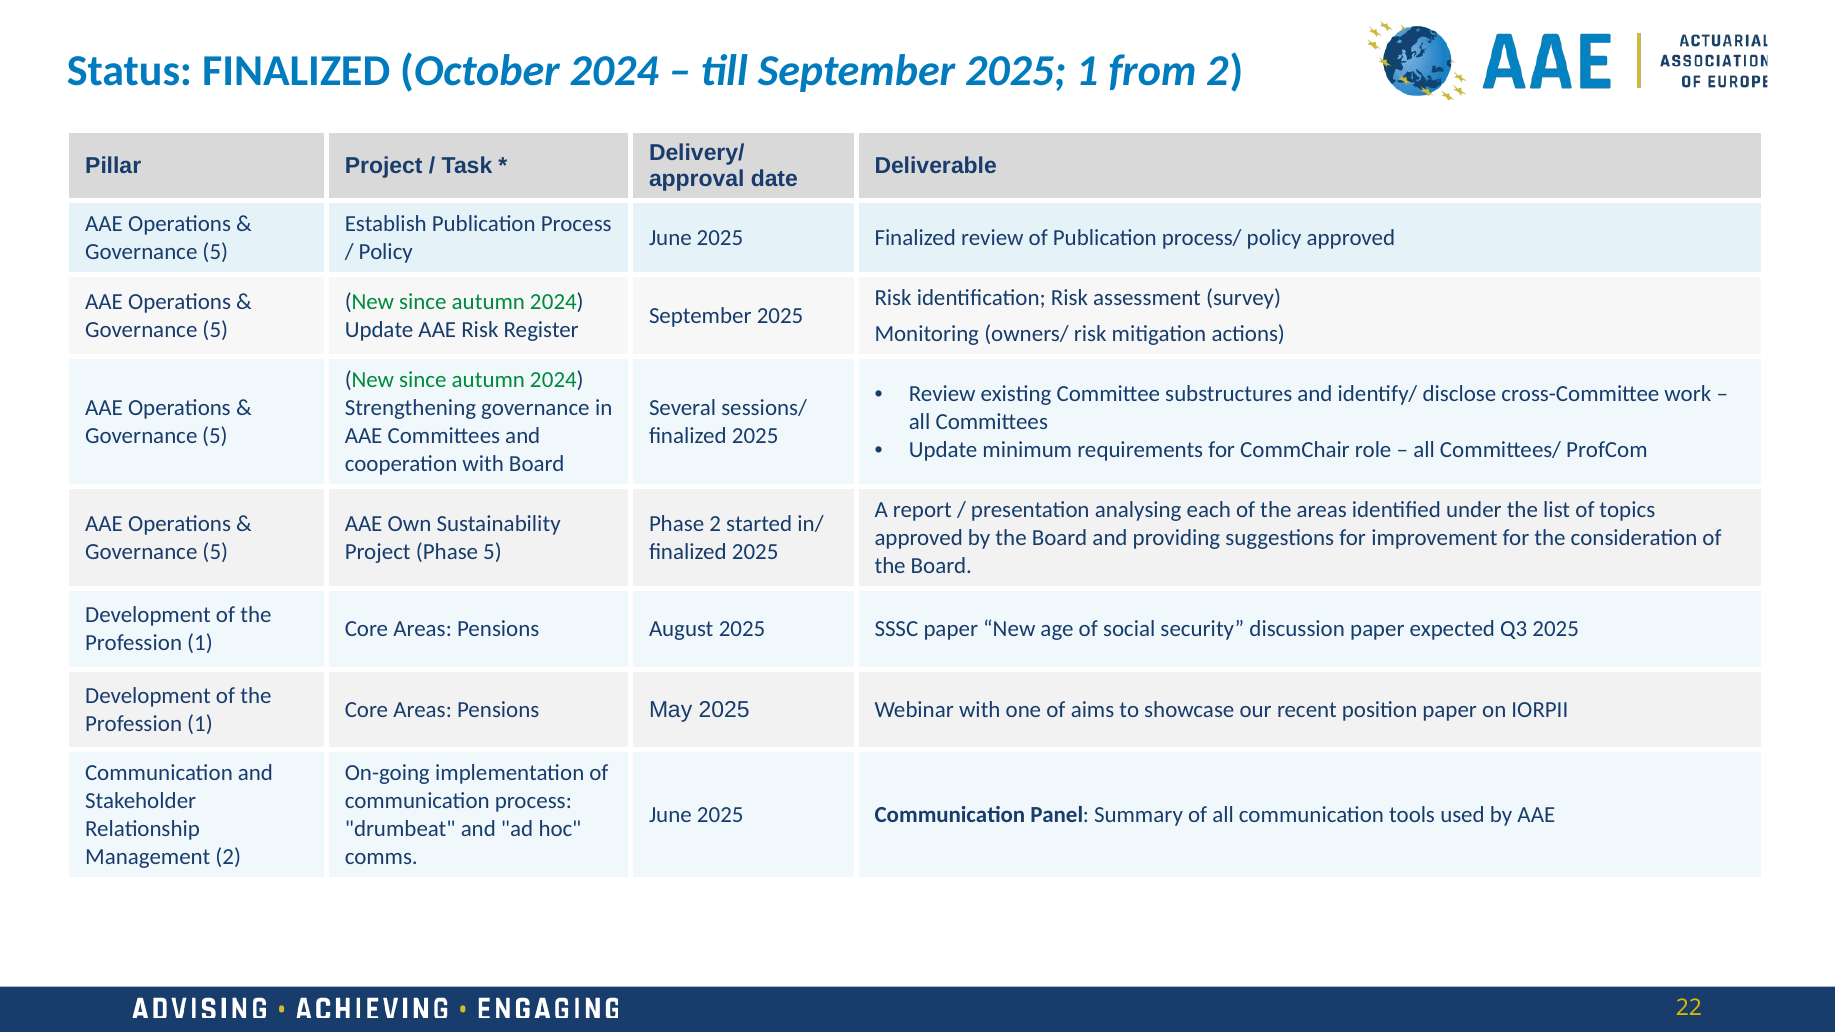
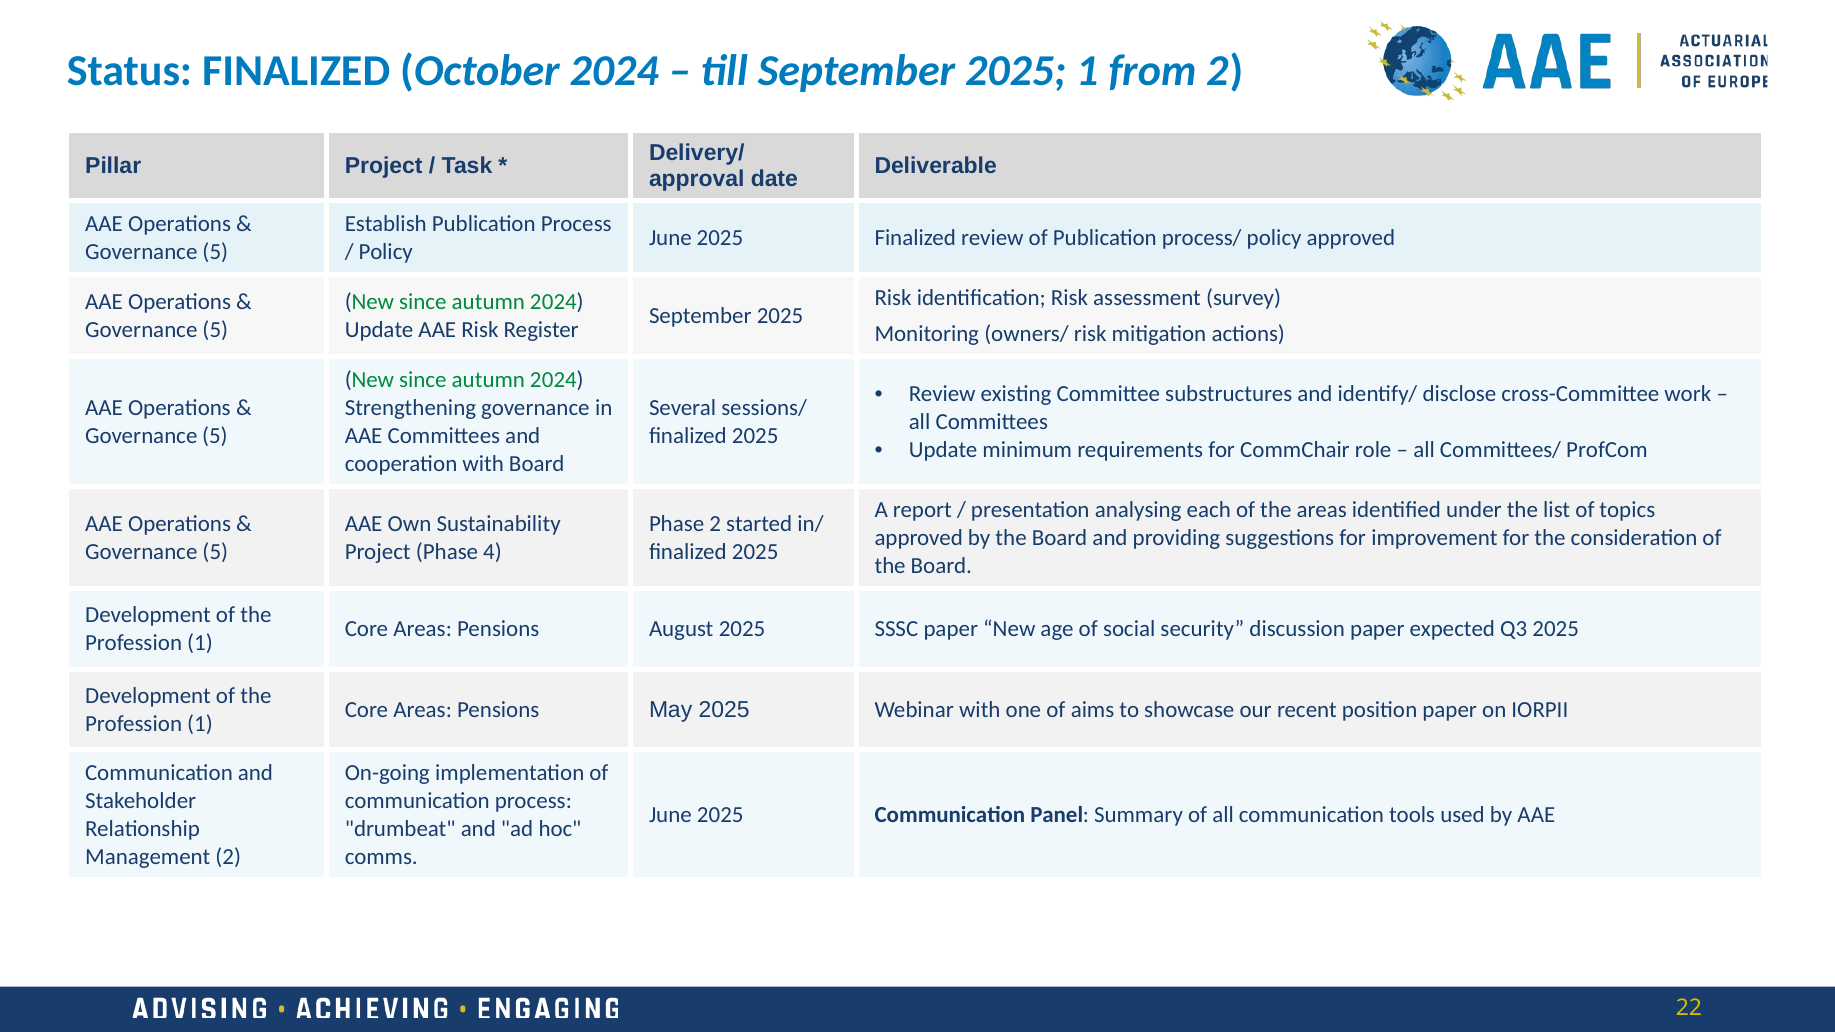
Phase 5: 5 -> 4
